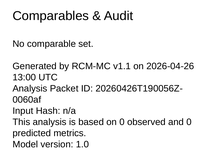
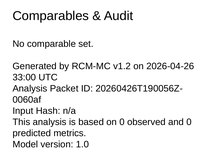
v1.1: v1.1 -> v1.2
13:00: 13:00 -> 33:00
